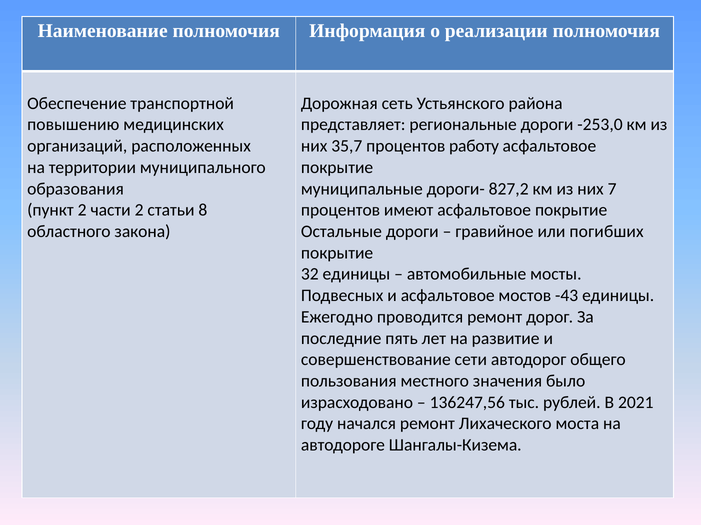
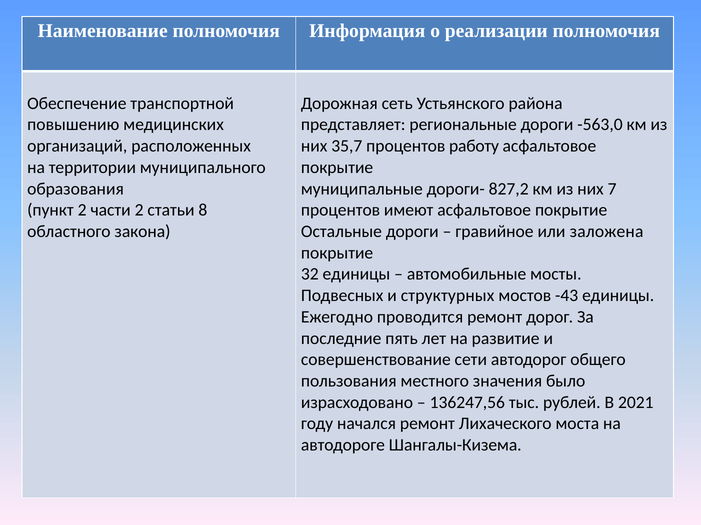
-253,0: -253,0 -> -563,0
погибших: погибших -> заложена
и асфальтовое: асфальтовое -> структурных
